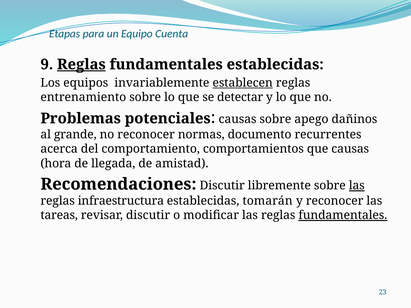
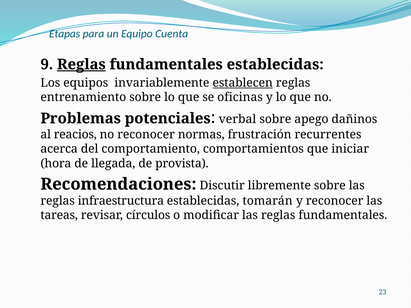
detectar: detectar -> oficinas
potenciales causas: causas -> verbal
grande: grande -> reacios
documento: documento -> frustración
que causas: causas -> iniciar
amistad: amistad -> provista
las at (357, 186) underline: present -> none
revisar discutir: discutir -> círculos
fundamentales at (343, 216) underline: present -> none
